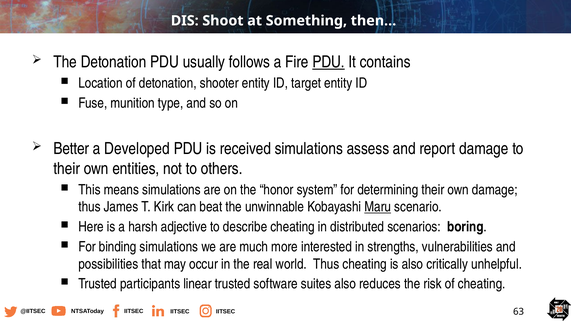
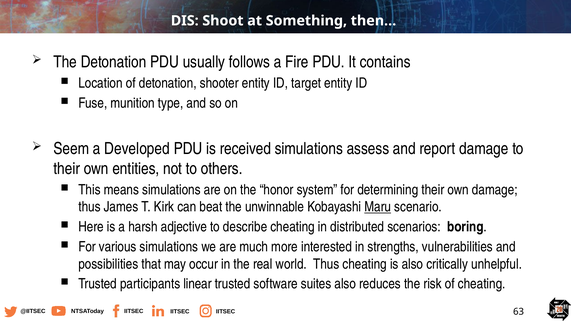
PDU at (329, 62) underline: present -> none
Better: Better -> Seem
binding: binding -> various
